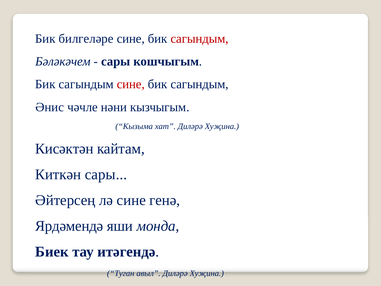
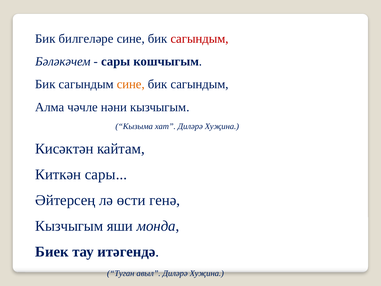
сине at (131, 84) colour: red -> orange
Әнис: Әнис -> Алма
лә сине: сине -> өсти
Ярдәмендә at (69, 226): Ярдәмендә -> Кызчыгым
